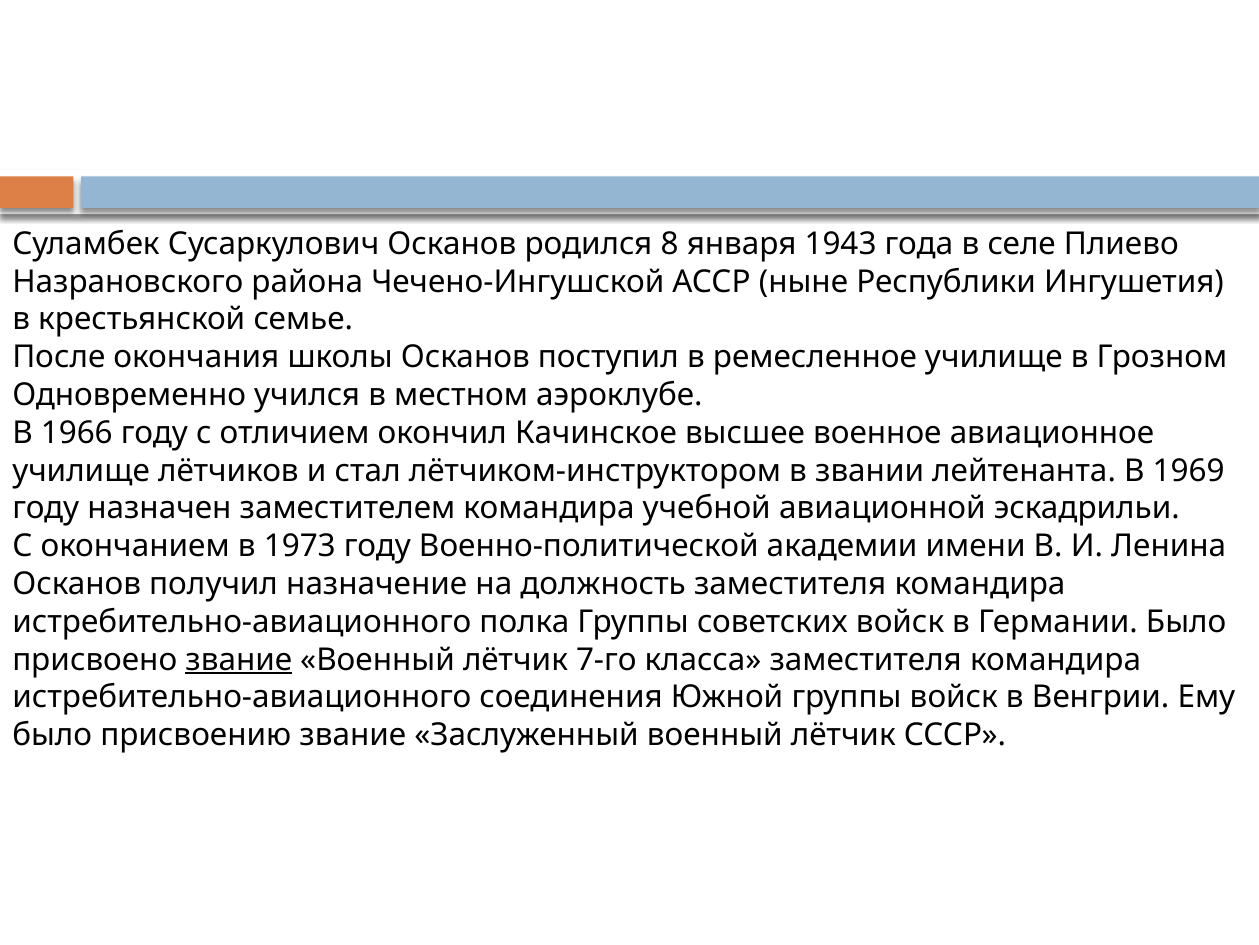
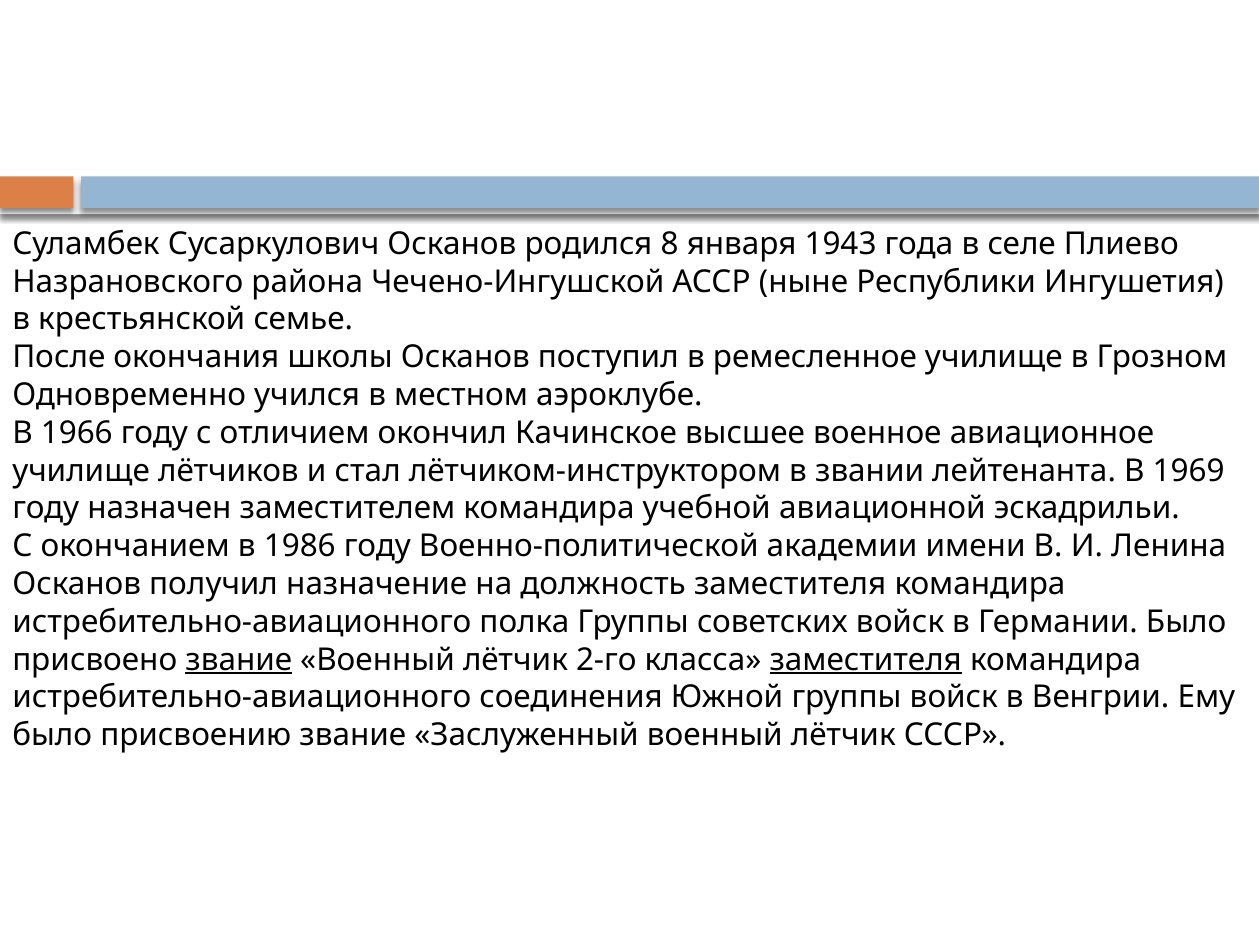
1973: 1973 -> 1986
7-го: 7-го -> 2-го
заместителя at (866, 659) underline: none -> present
